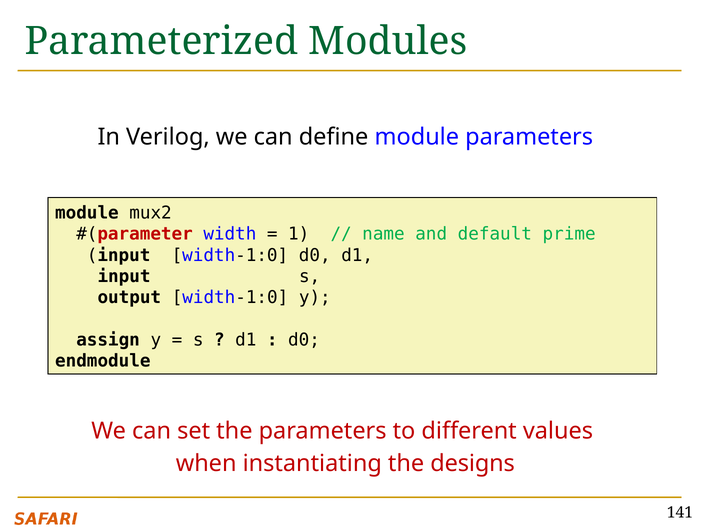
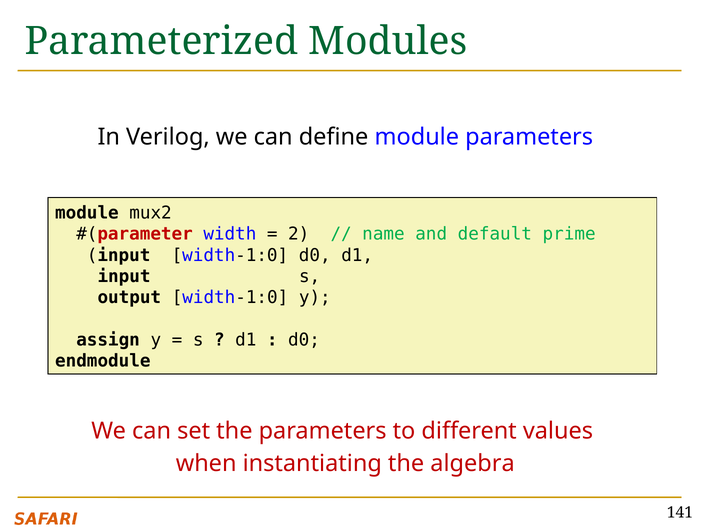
1: 1 -> 2
designs: designs -> algebra
